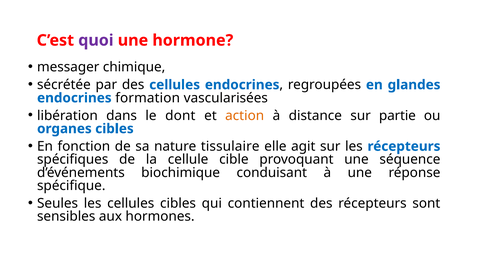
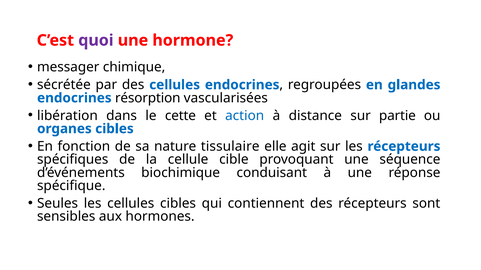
formation: formation -> résorption
dont: dont -> cette
action colour: orange -> blue
